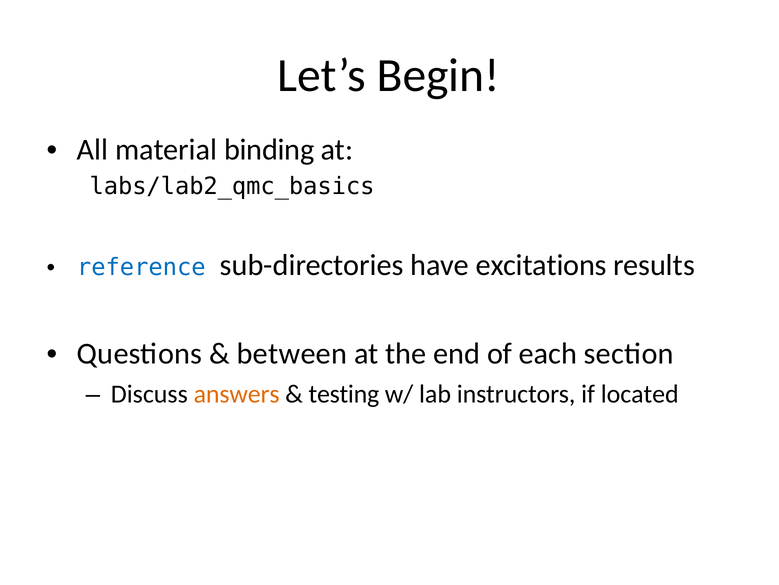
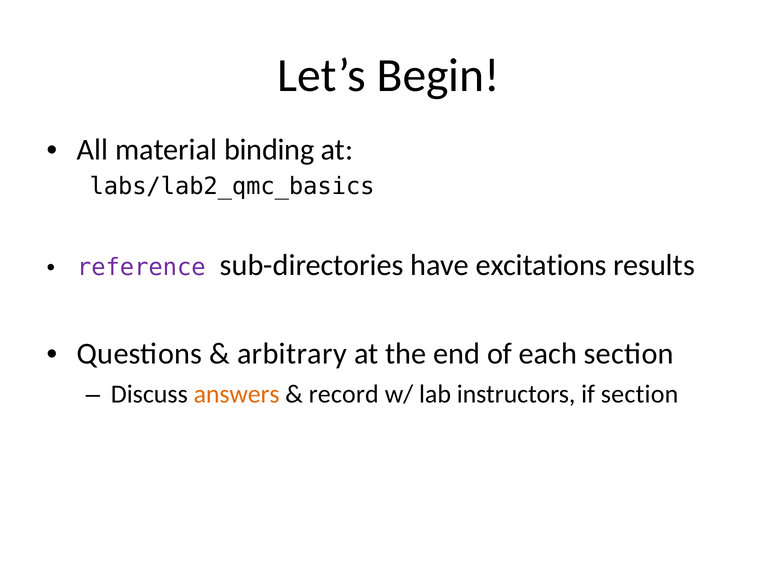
reference colour: blue -> purple
between: between -> arbitrary
testing: testing -> record
if located: located -> section
